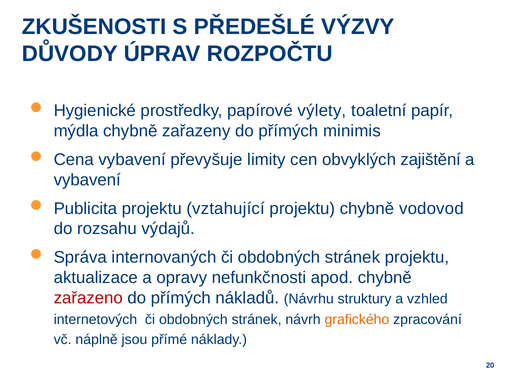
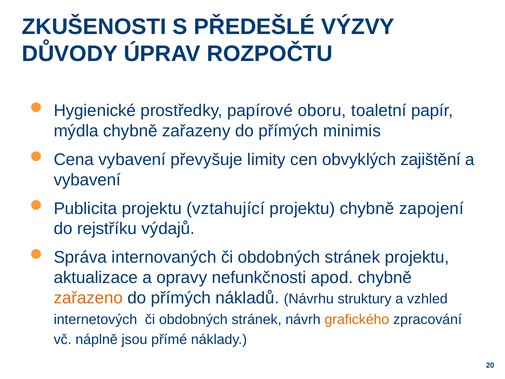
výlety: výlety -> oboru
vodovod: vodovod -> zapojení
rozsahu: rozsahu -> rejstříku
zařazeno colour: red -> orange
